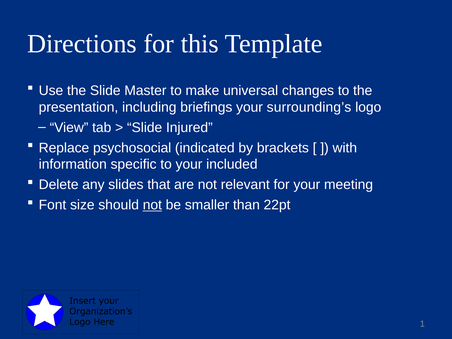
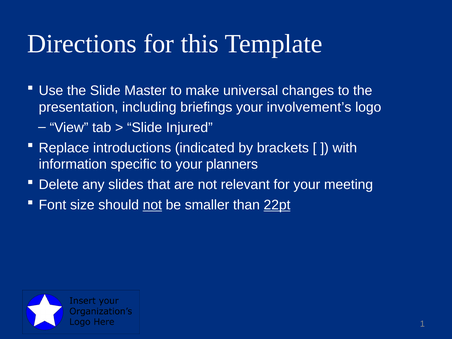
surrounding’s: surrounding’s -> involvement’s
psychosocial: psychosocial -> introductions
included: included -> planners
22pt underline: none -> present
